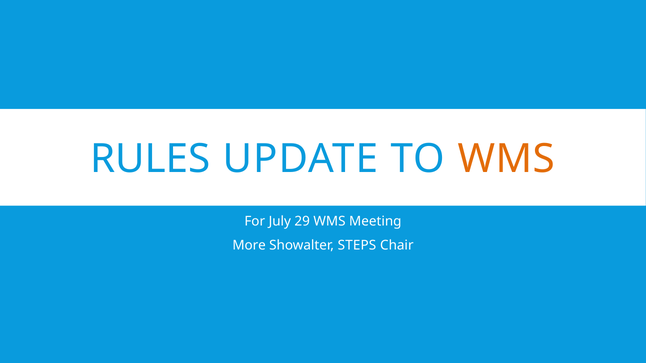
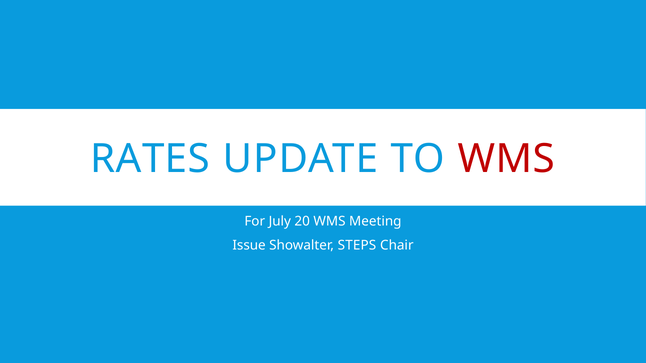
RULES: RULES -> RATES
WMS at (506, 159) colour: orange -> red
29: 29 -> 20
More: More -> Issue
